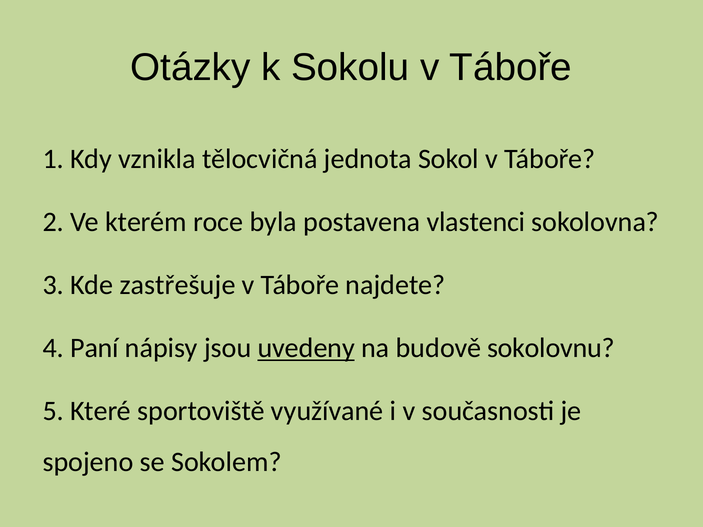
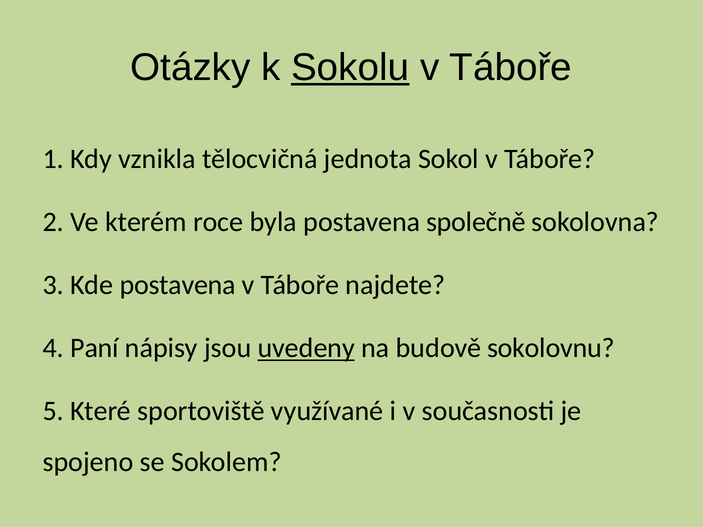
Sokolu underline: none -> present
vlastenci: vlastenci -> společně
Kde zastřešuje: zastřešuje -> postavena
